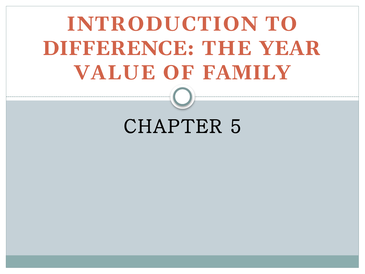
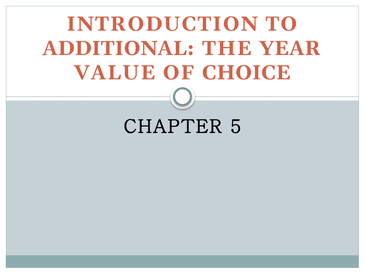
DIFFERENCE: DIFFERENCE -> ADDITIONAL
FAMILY: FAMILY -> CHOICE
